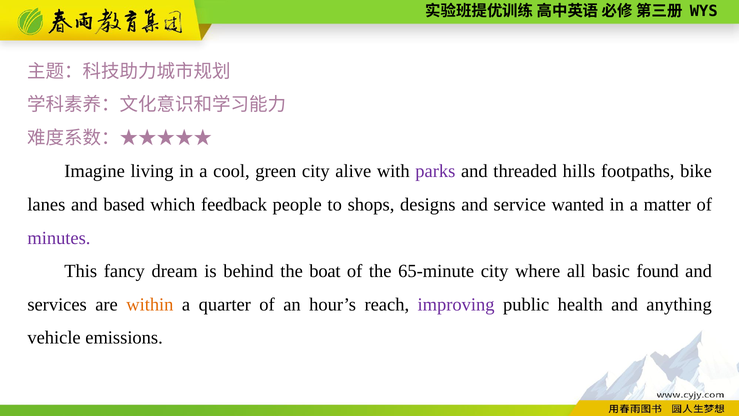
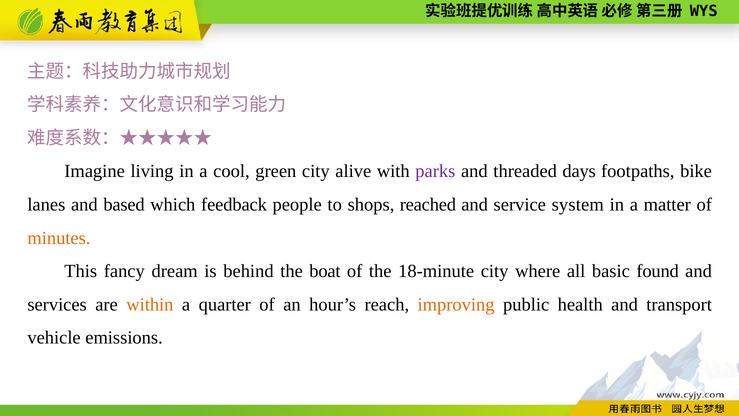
hills: hills -> days
designs: designs -> reached
wanted: wanted -> system
minutes colour: purple -> orange
65-minute: 65-minute -> 18-minute
improving colour: purple -> orange
anything: anything -> transport
